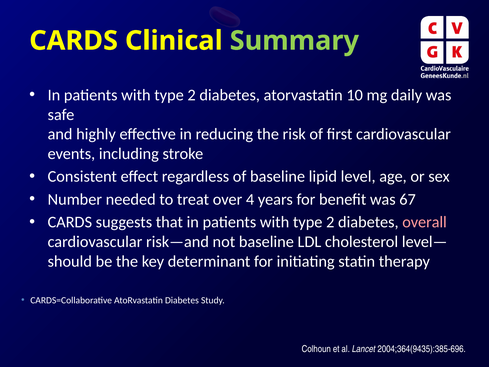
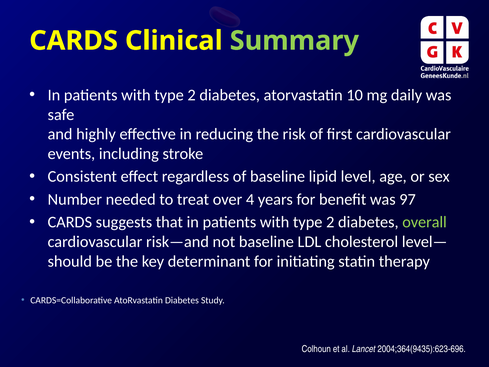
67: 67 -> 97
overall colour: pink -> light green
2004;364(9435):385-696: 2004;364(9435):385-696 -> 2004;364(9435):623-696
